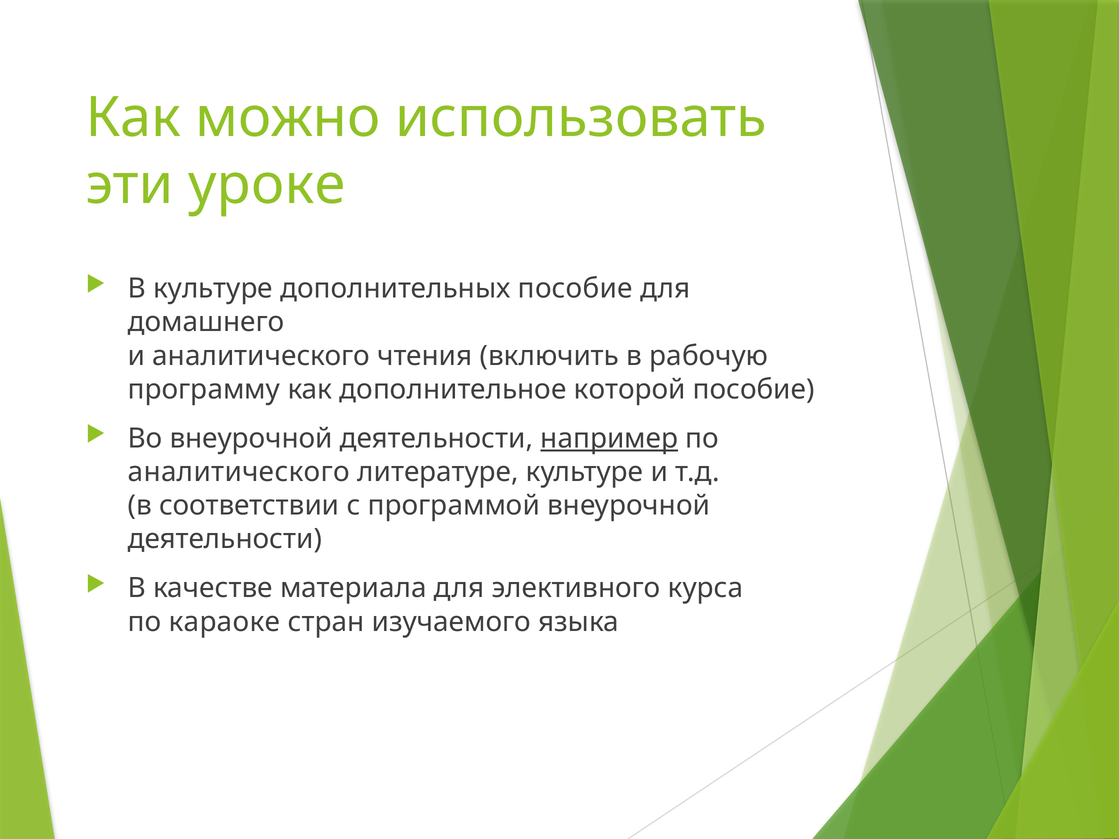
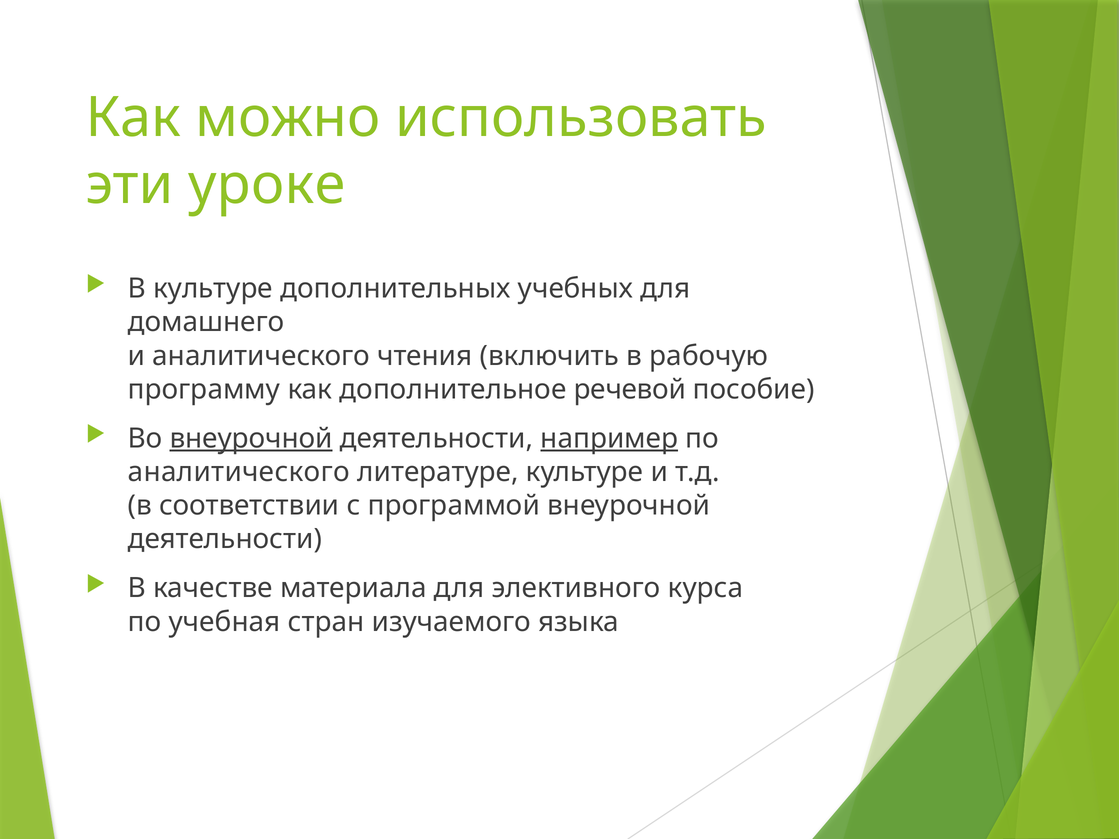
дополнительных пособие: пособие -> учебных
которой: которой -> речевой
внеурочной at (251, 439) underline: none -> present
караоке: караоке -> учебная
